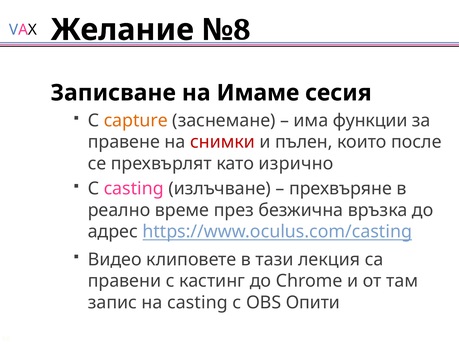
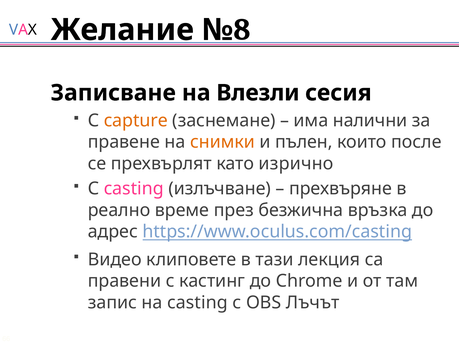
Имаме: Имаме -> Влезли
функции: функции -> налични
снимки colour: red -> orange
Опити: Опити -> Лъчът
